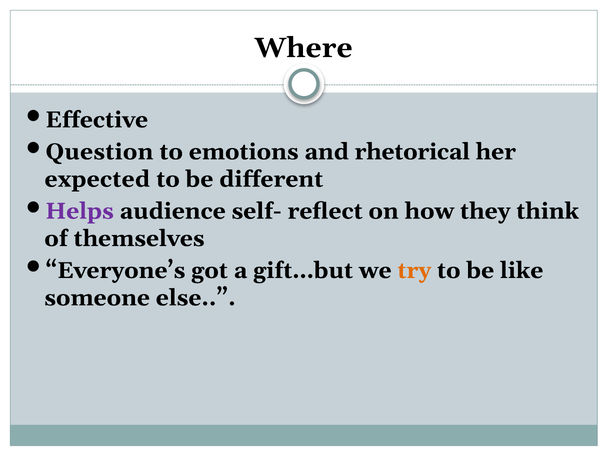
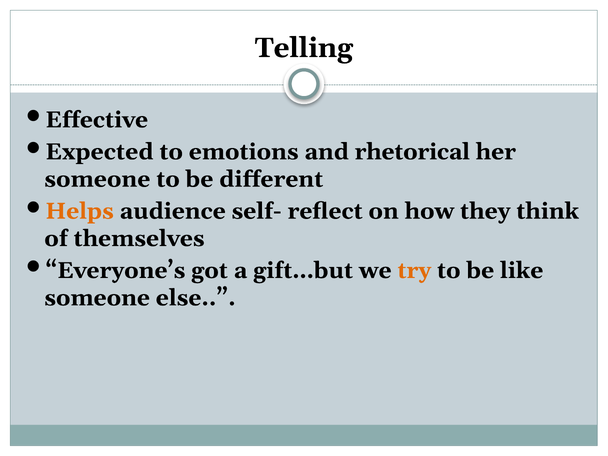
Where: Where -> Telling
Question: Question -> Expected
expected at (97, 179): expected -> someone
Helps colour: purple -> orange
